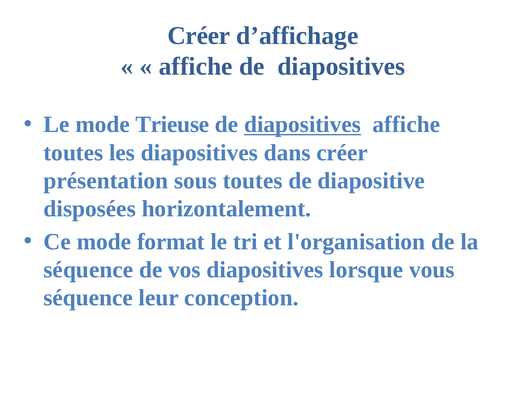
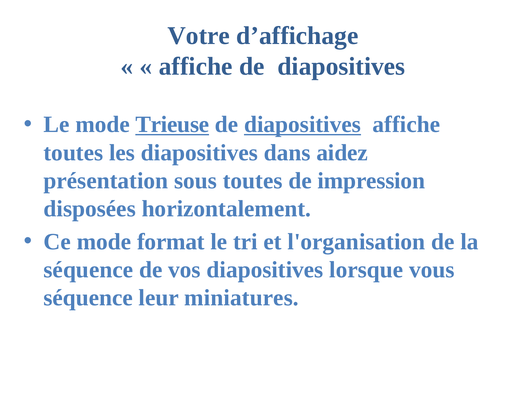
Créer at (199, 36): Créer -> Votre
Trieuse underline: none -> present
dans créer: créer -> aidez
diapositive: diapositive -> impression
conception: conception -> miniatures
